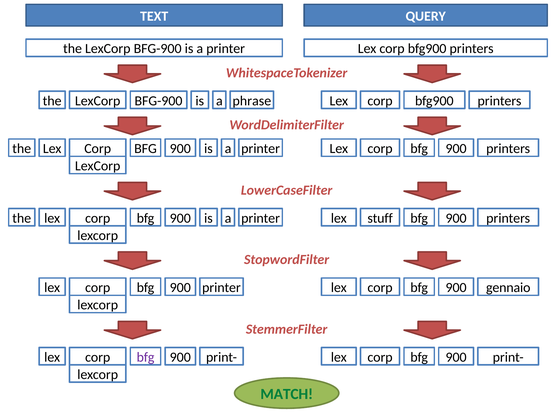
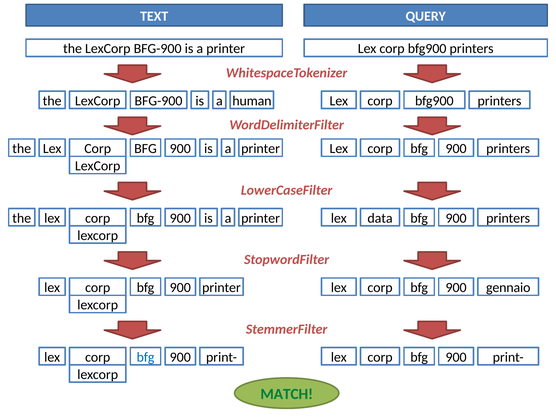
phrase: phrase -> human
stuff: stuff -> data
bfg at (146, 357) colour: purple -> blue
